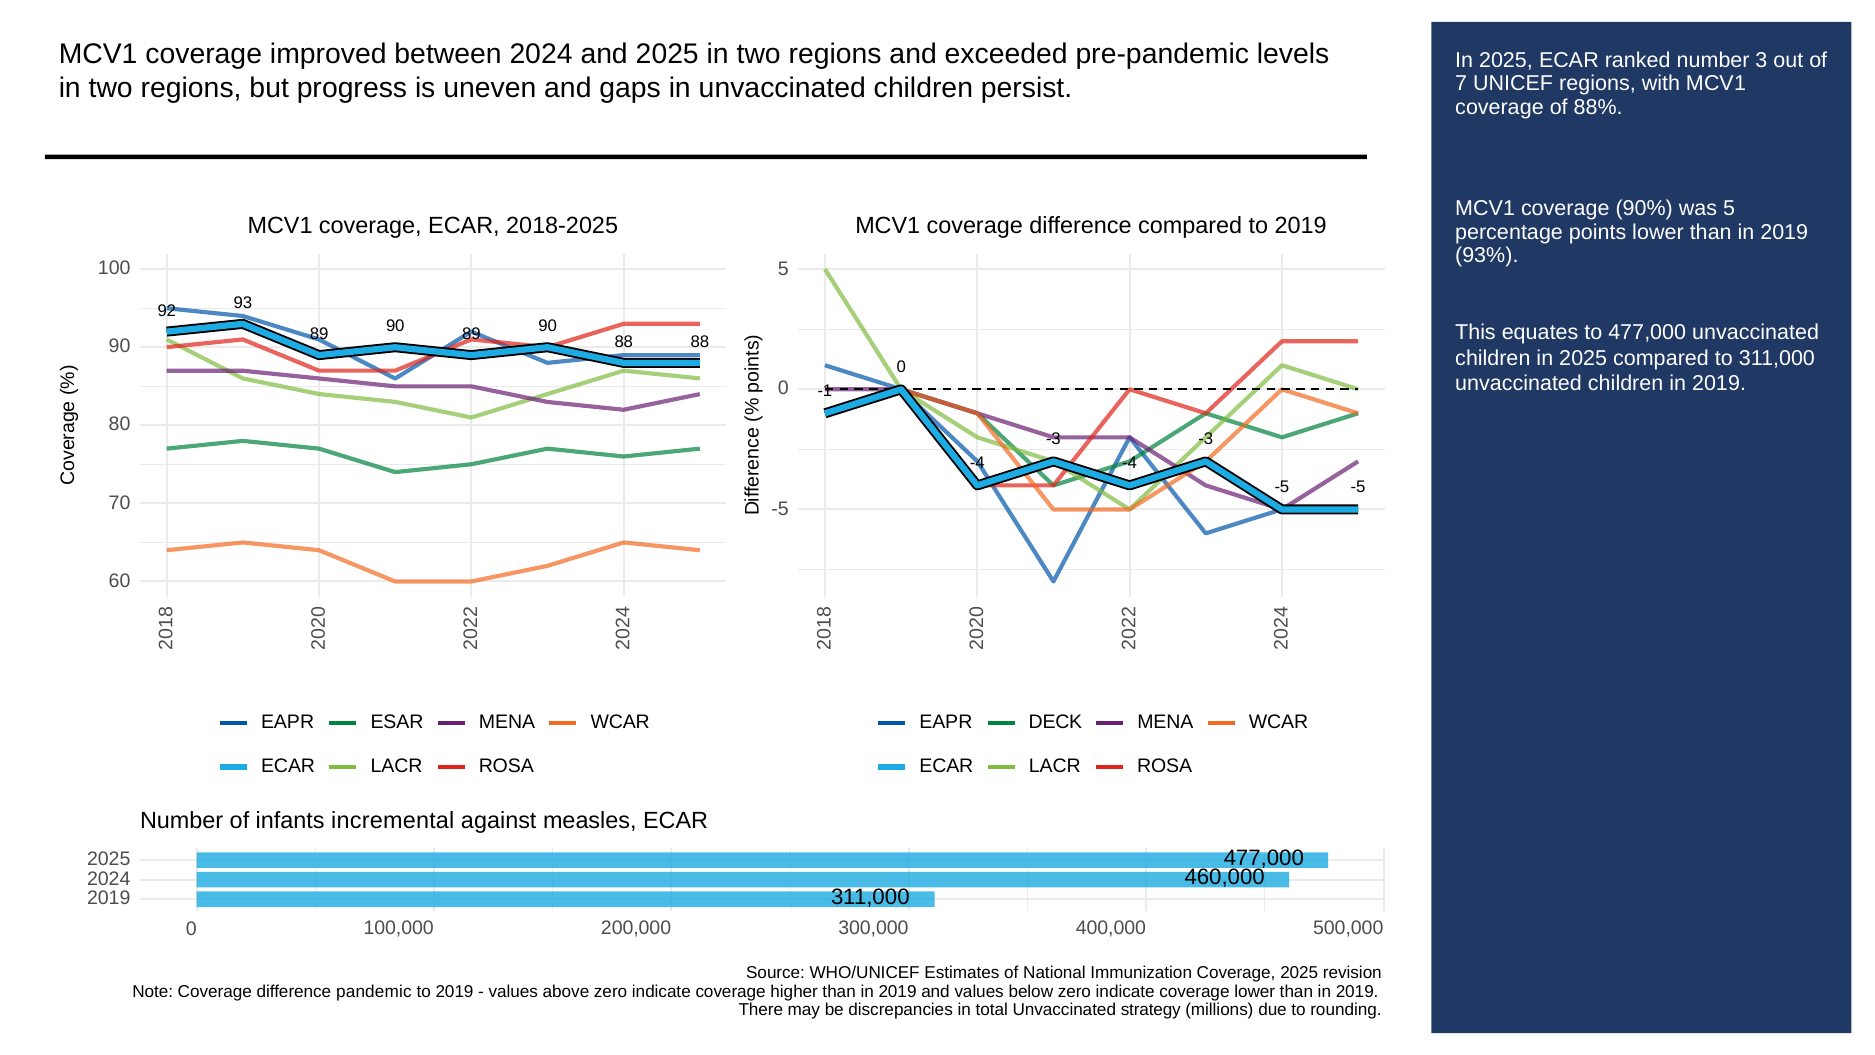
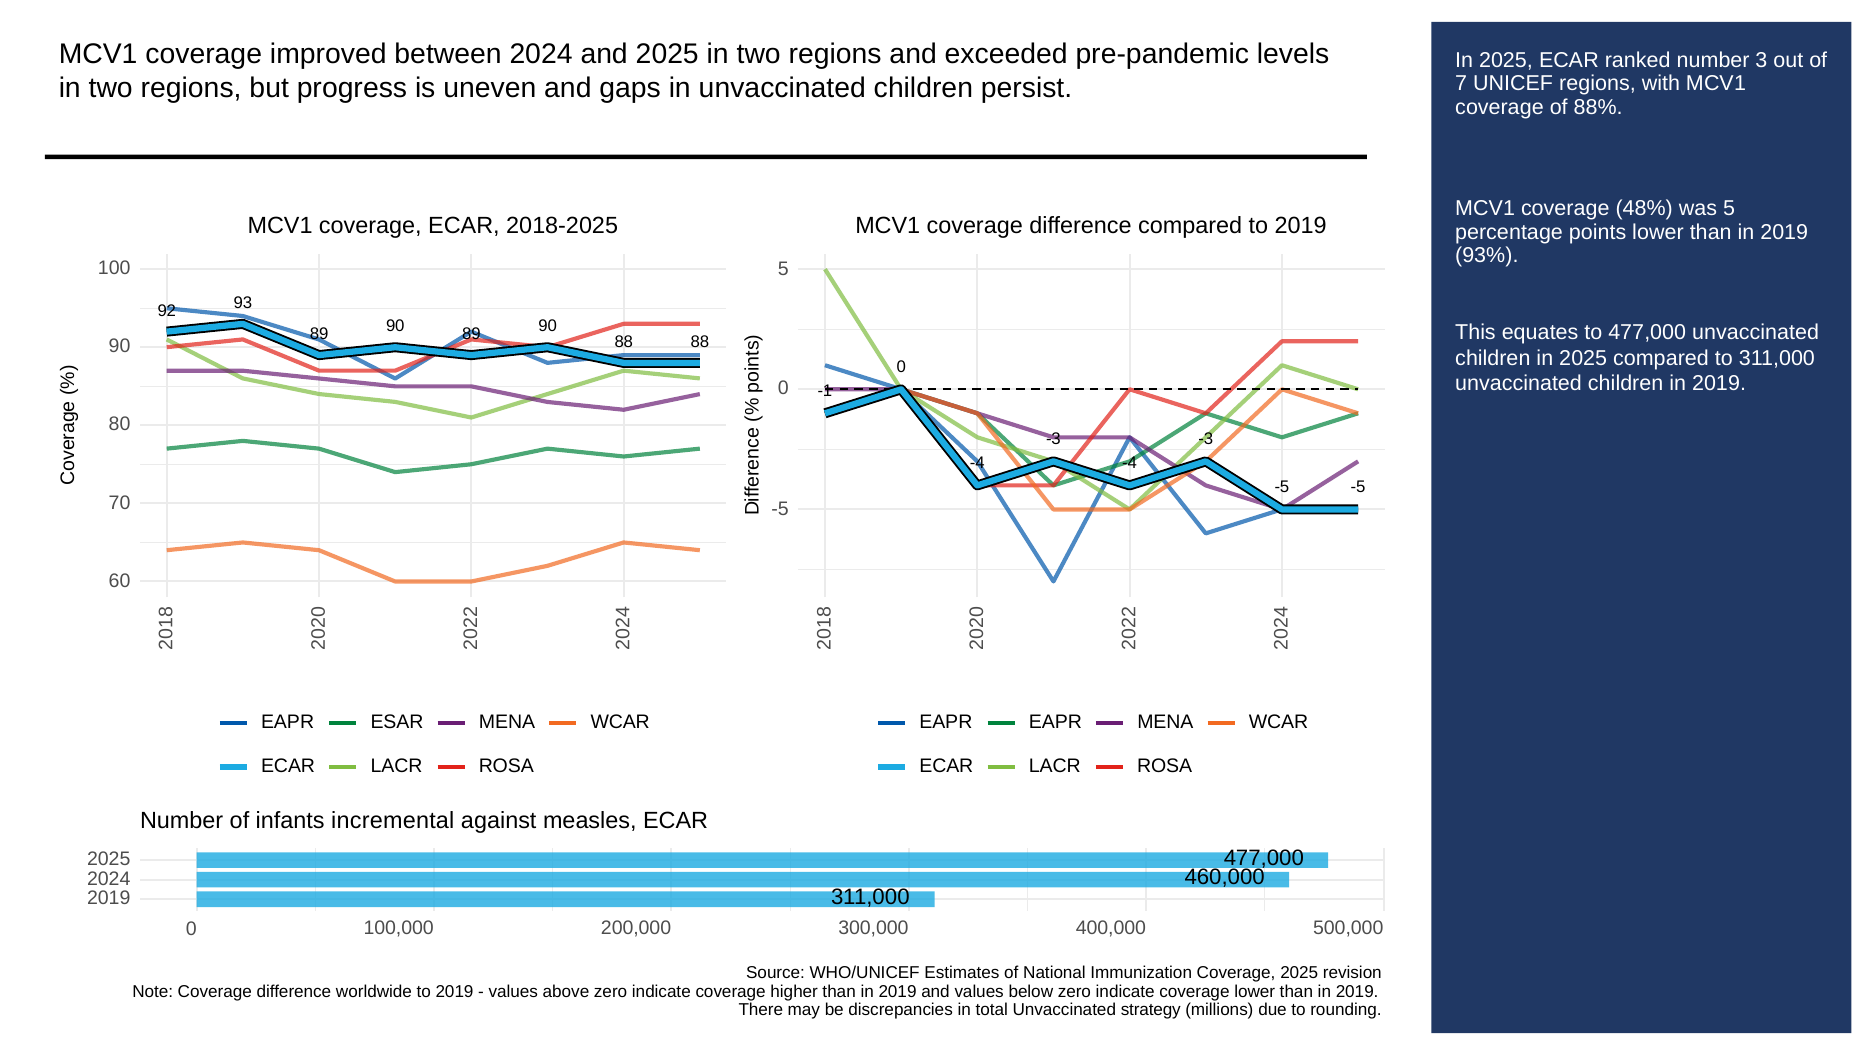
90%: 90% -> 48%
DECK at (1055, 722): DECK -> EAPR
pandemic: pandemic -> worldwide
